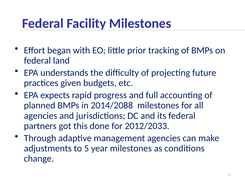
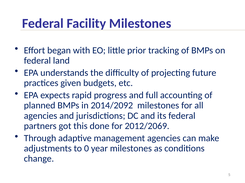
2014/2088: 2014/2088 -> 2014/2092
2012/2033: 2012/2033 -> 2012/2069
to 5: 5 -> 0
